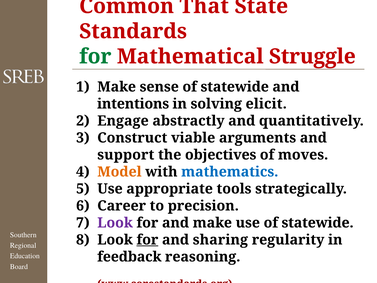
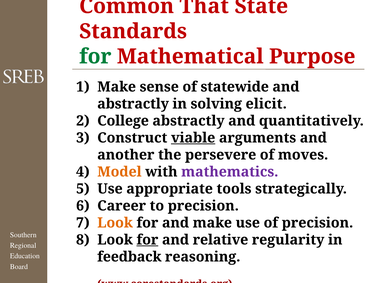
Struggle: Struggle -> Purpose
intentions at (133, 104): intentions -> abstractly
Engage: Engage -> College
viable underline: none -> present
support: support -> another
objectives: objectives -> persevere
mathematics colour: blue -> purple
Look at (115, 223) colour: purple -> orange
use of statewide: statewide -> precision
sharing: sharing -> relative
